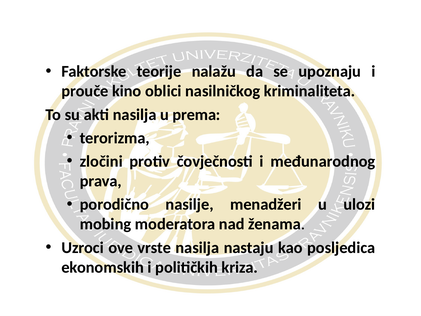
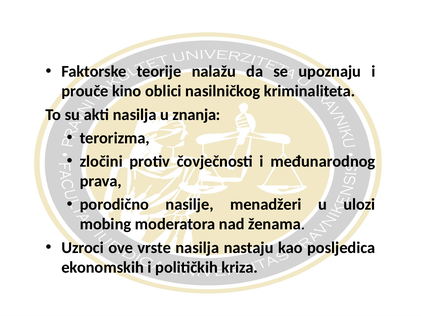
prema: prema -> znanja
